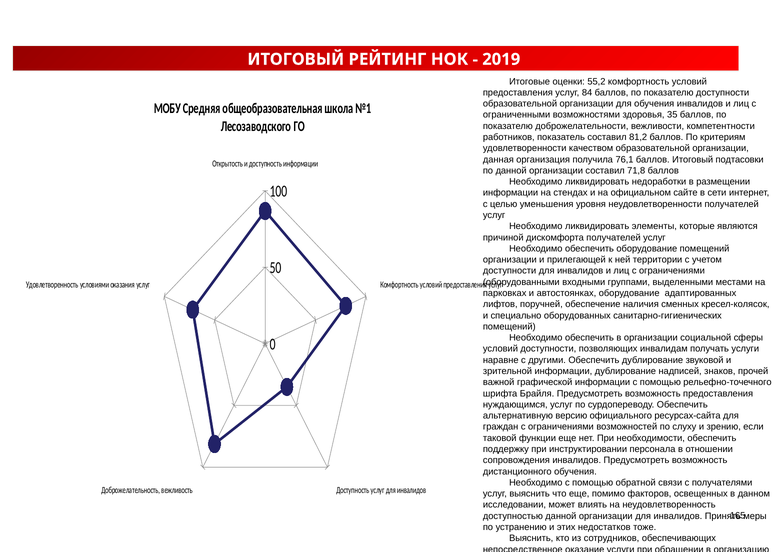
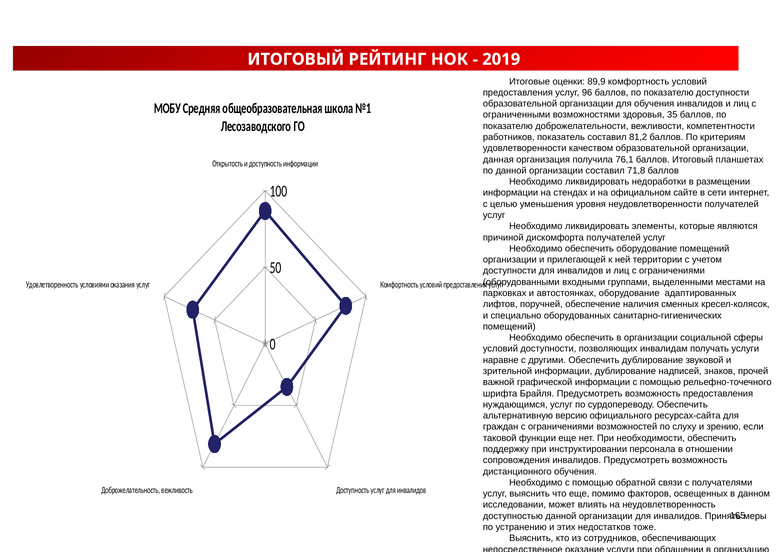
55,2: 55,2 -> 89,9
84: 84 -> 96
подтасовки: подтасовки -> планшетах
